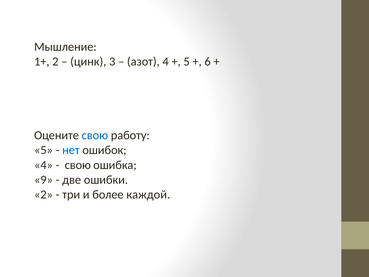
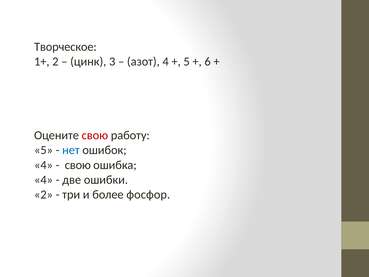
Мышление: Мышление -> Творческое
свою at (95, 135) colour: blue -> red
9 at (44, 180): 9 -> 4
каждой: каждой -> фосфор
